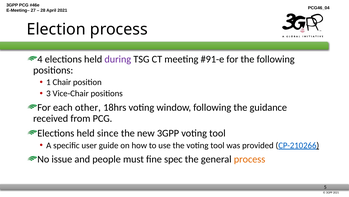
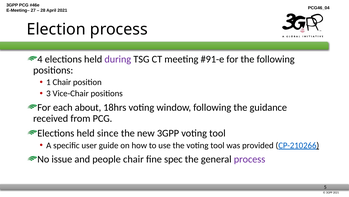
other: other -> about
people must: must -> chair
process at (250, 159) colour: orange -> purple
